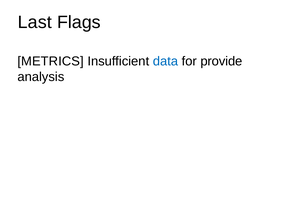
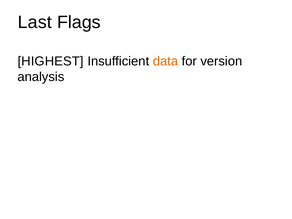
METRICS: METRICS -> HIGHEST
data colour: blue -> orange
provide: provide -> version
